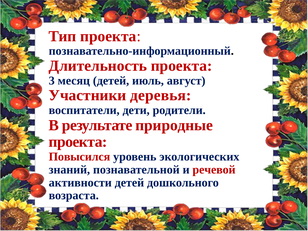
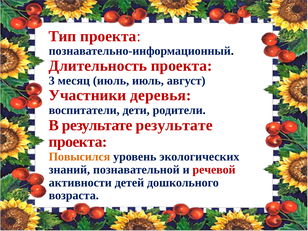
месяц детей: детей -> июль
результате природные: природные -> результате
Повысился colour: red -> orange
